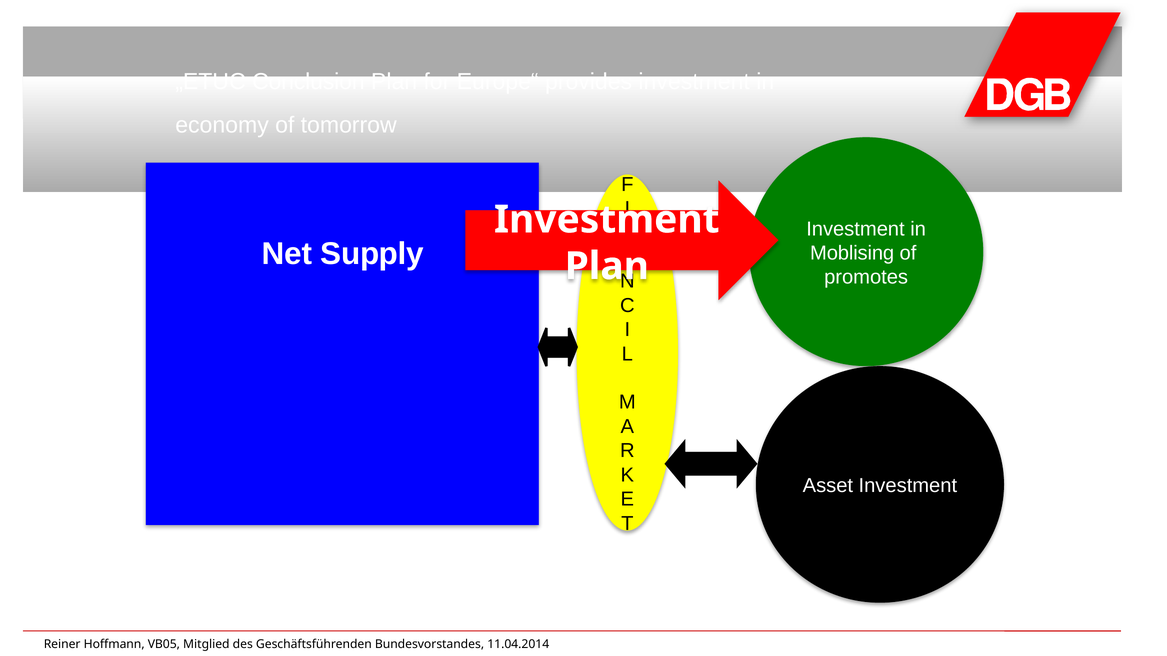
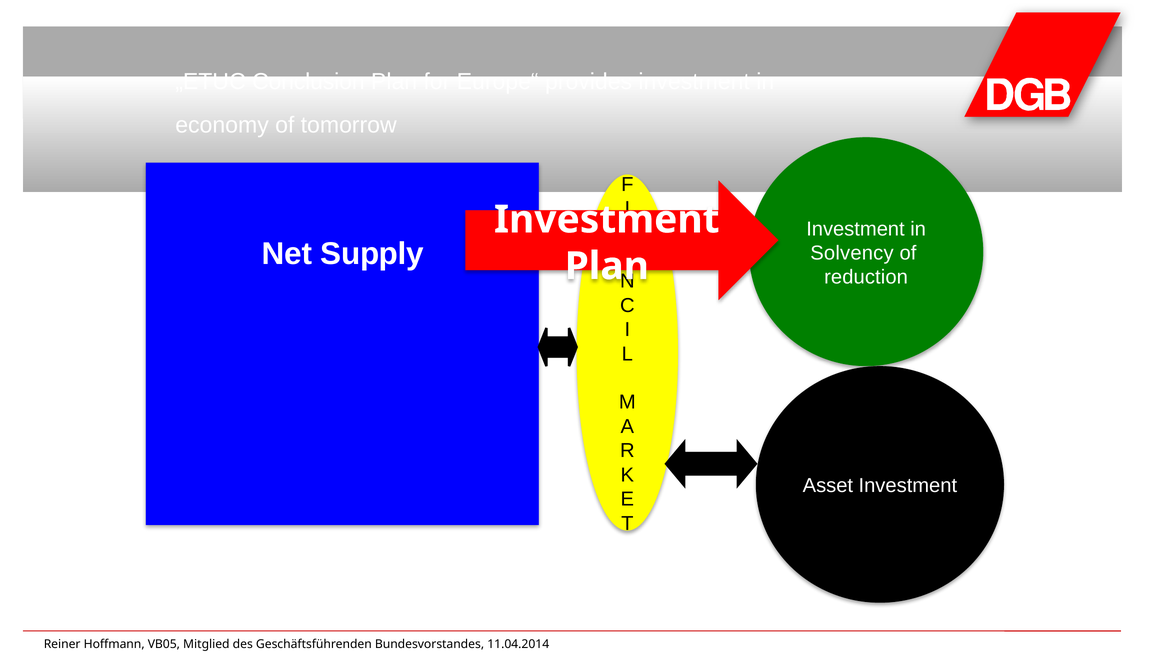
Moblising: Moblising -> Solvency
promotes: promotes -> reduction
